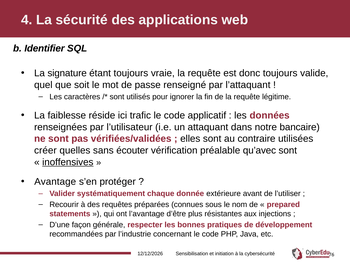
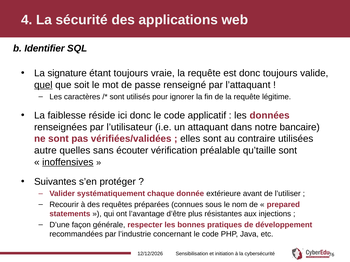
quel underline: none -> present
ici trafic: trafic -> donc
créer: créer -> autre
qu’avec: qu’avec -> qu’taille
Avantage: Avantage -> Suivantes
